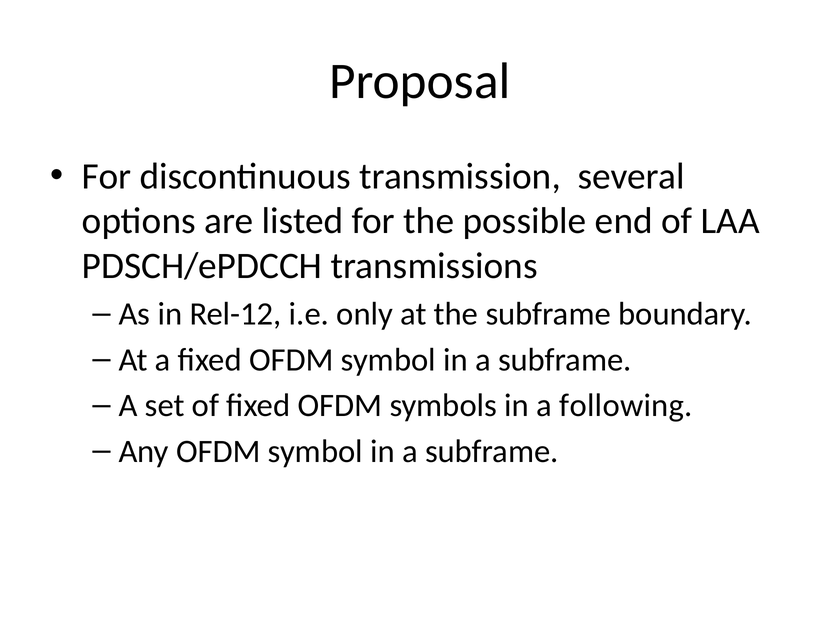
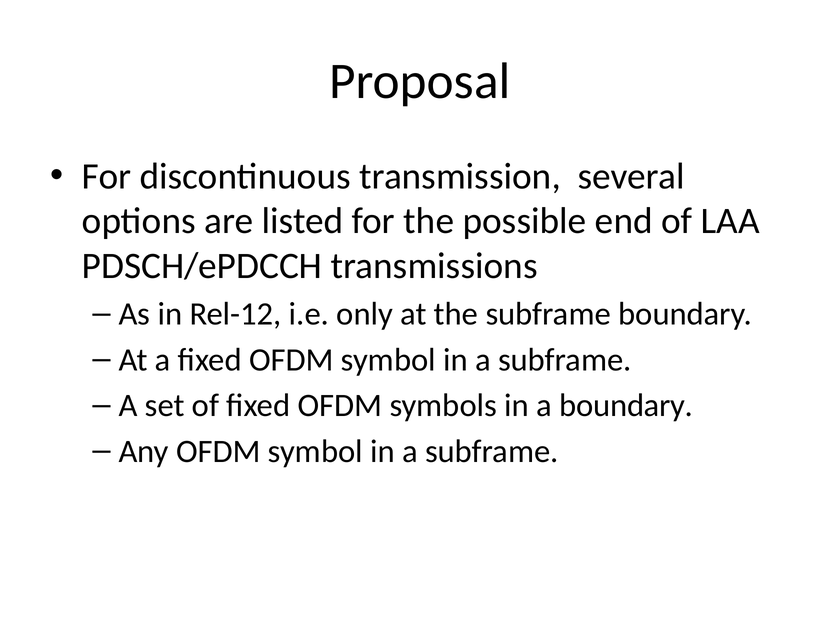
a following: following -> boundary
